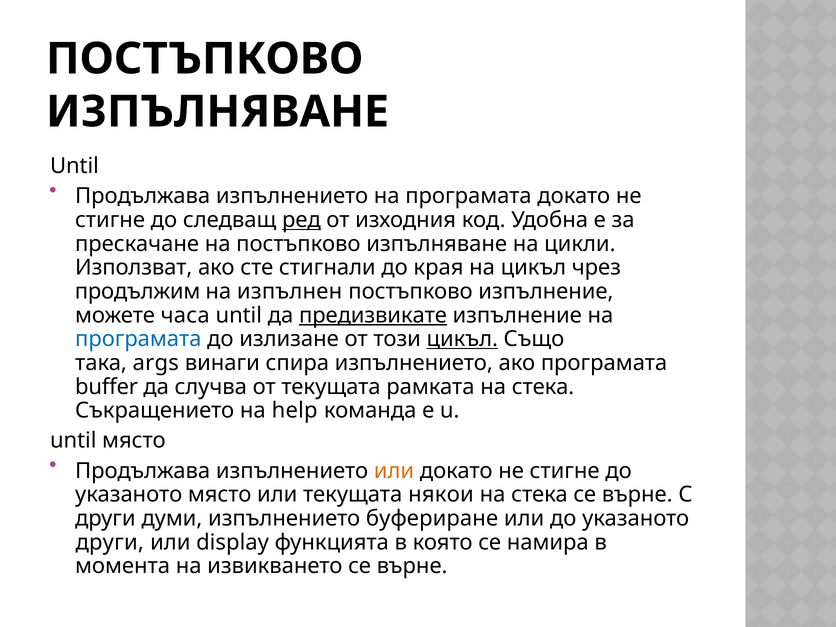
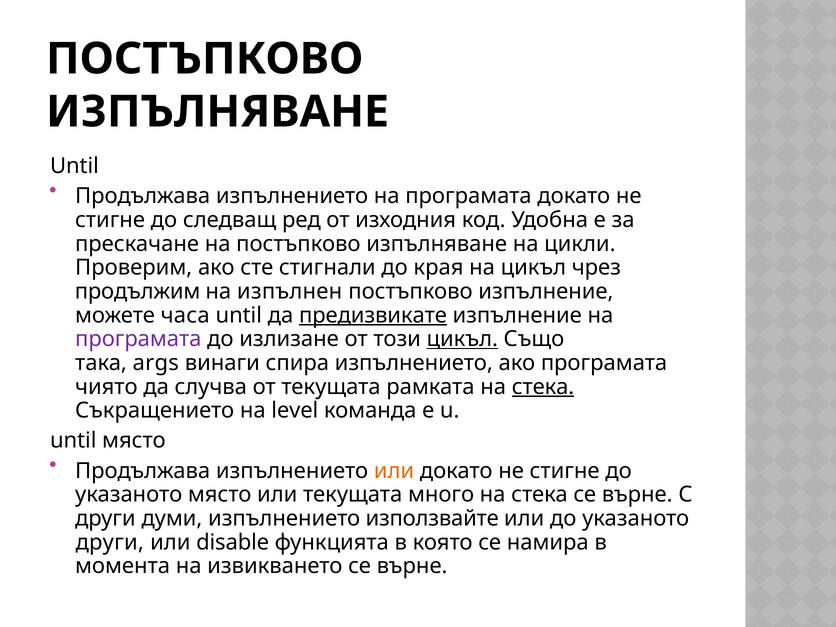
ред underline: present -> none
Използват: Използват -> Проверим
програмата at (138, 339) colour: blue -> purple
buffer: buffer -> чиято
стека at (543, 387) underline: none -> present
help: help -> level
някои: някои -> много
буфериране: буфериране -> използвайте
display: display -> disable
